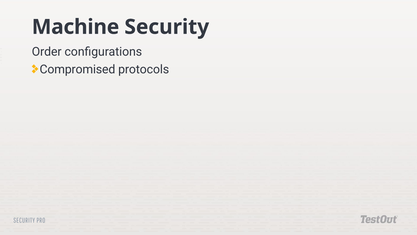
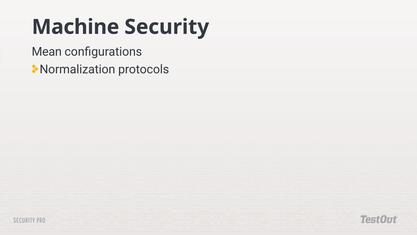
Order: Order -> Mean
Compromised: Compromised -> Normalization
